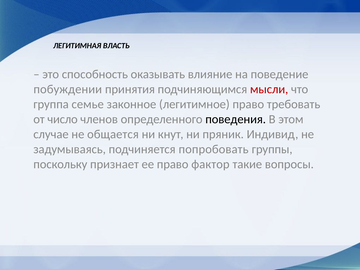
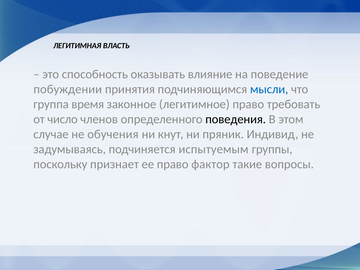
мысли colour: red -> blue
семье: семье -> время
общается: общается -> обучения
попробовать: попробовать -> испытуемым
